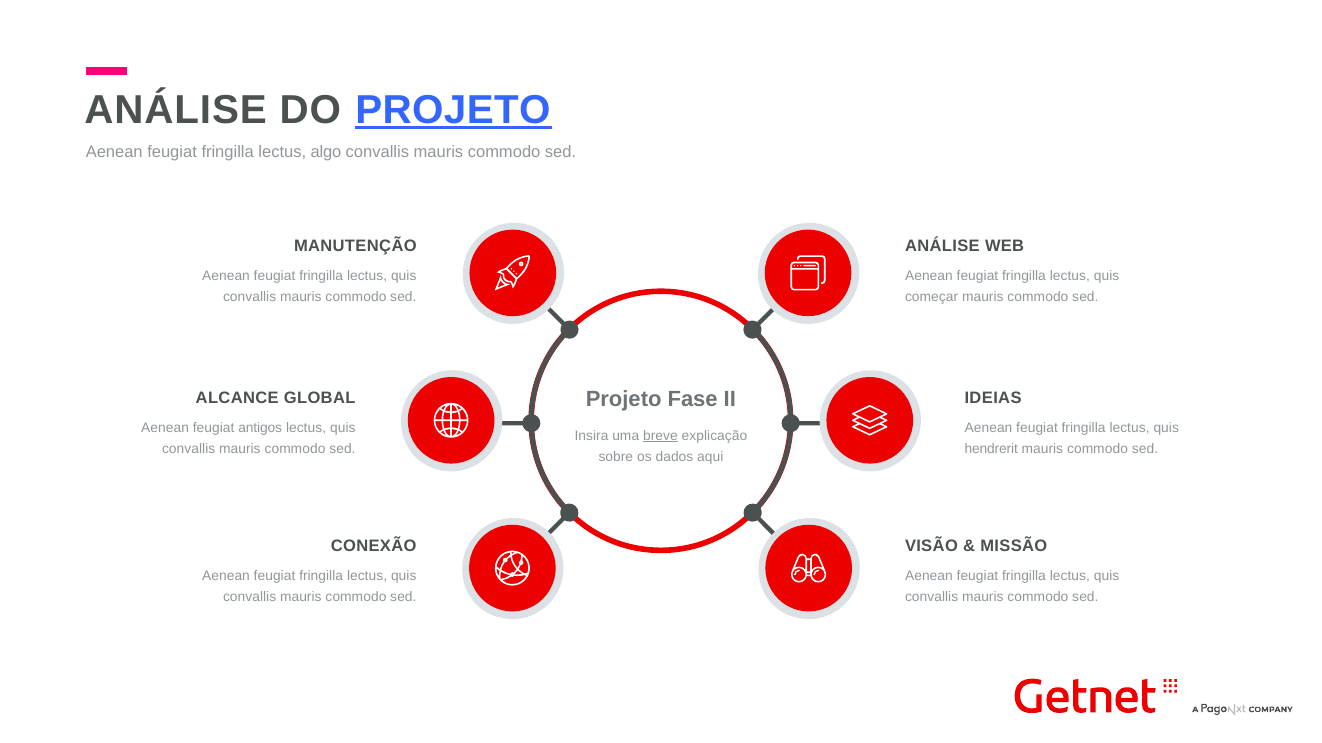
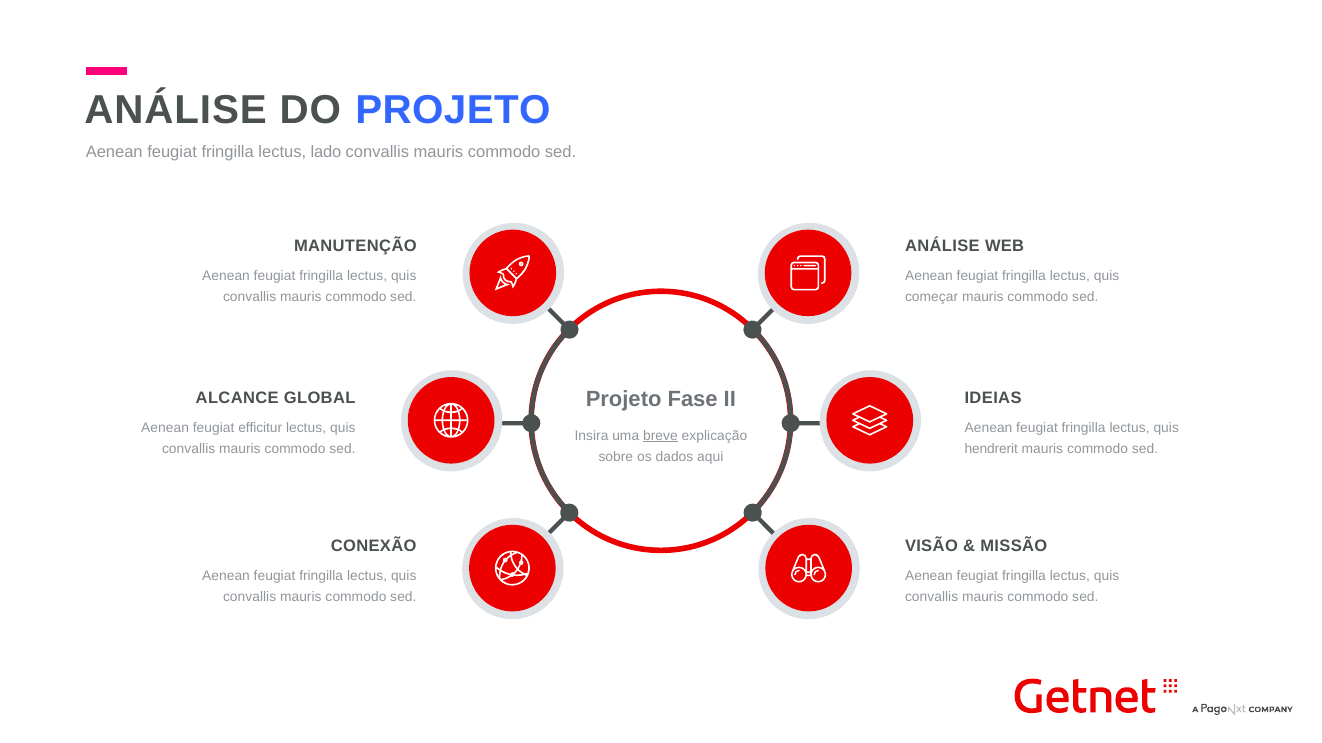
PROJETO at (453, 110) underline: present -> none
algo: algo -> lado
antigos: antigos -> efficitur
